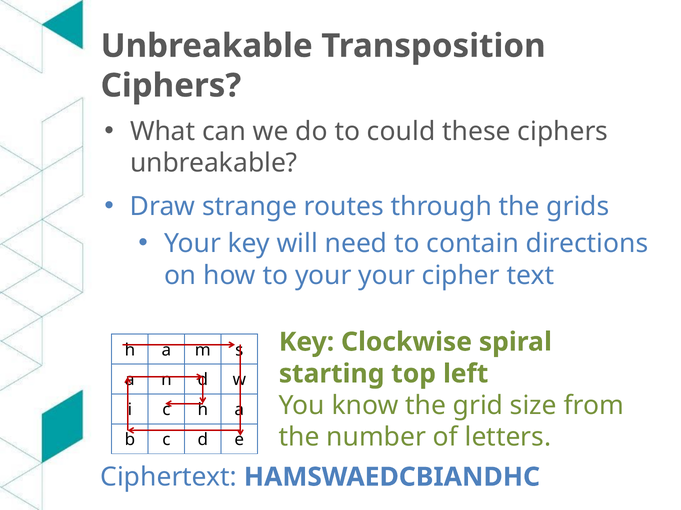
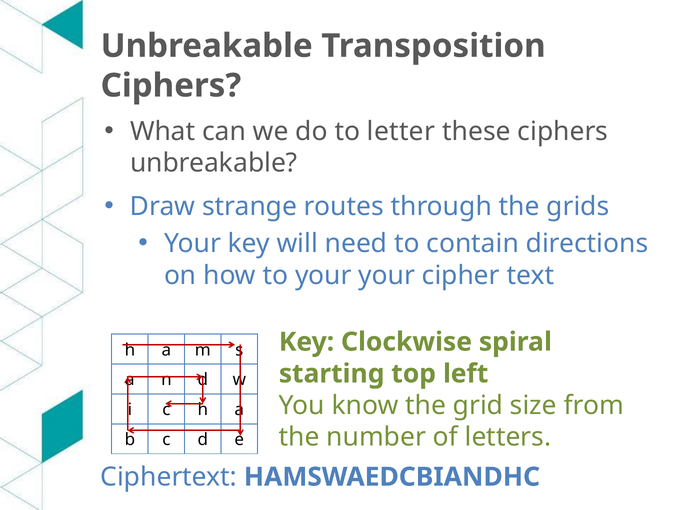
could: could -> letter
